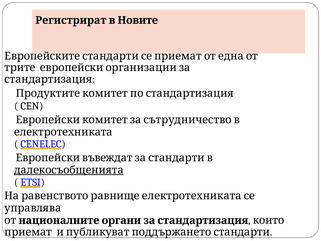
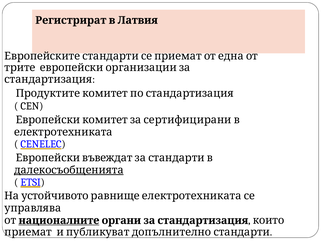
Новите: Новите -> Латвия
сътрудничество: сътрудничество -> сертифицирани
равенството: равенството -> устойчивото
националните at (59, 220) underline: none -> present
поддържането: поддържането -> допълнително
